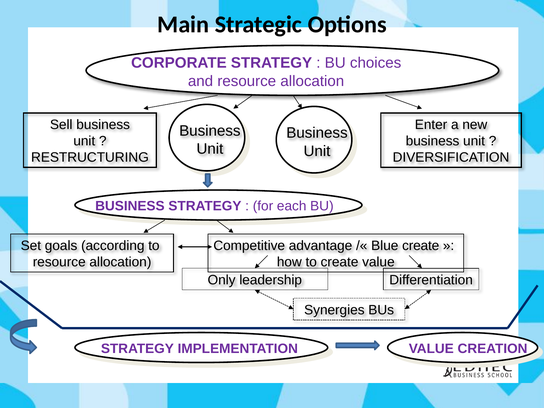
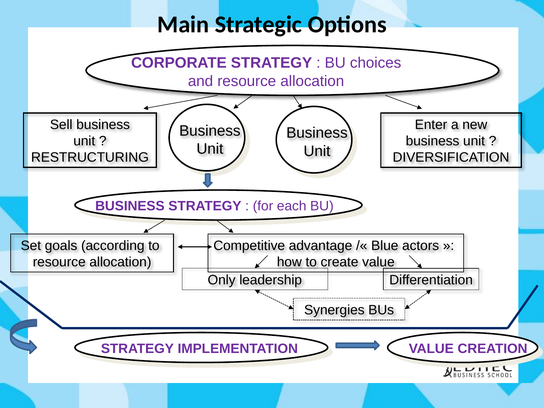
Blue create: create -> actors
